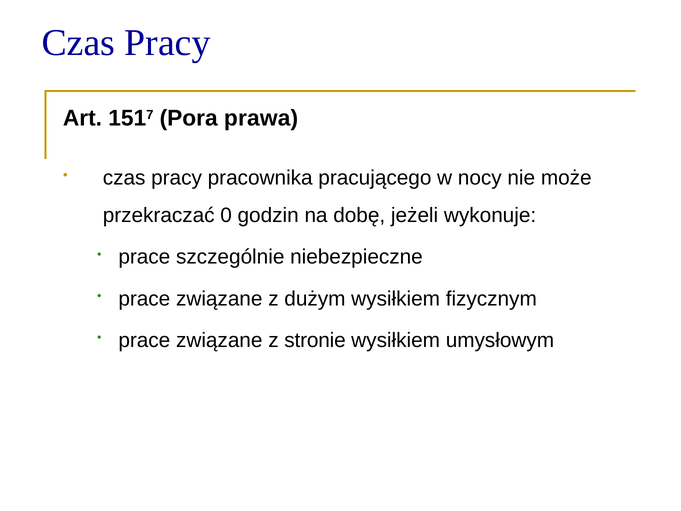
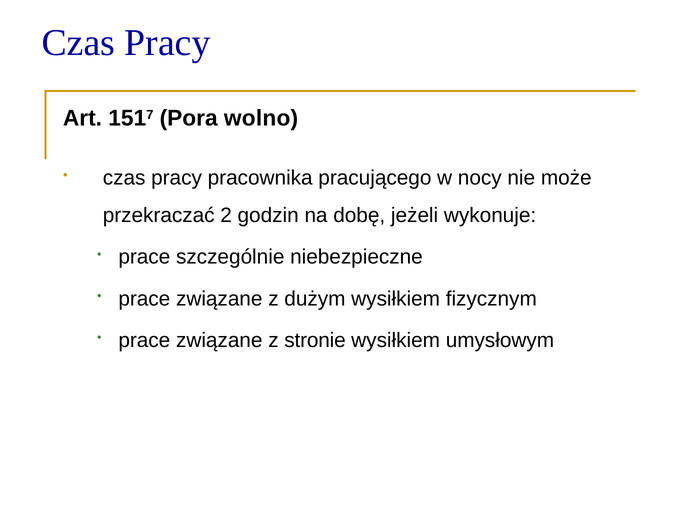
prawa: prawa -> wolno
0: 0 -> 2
